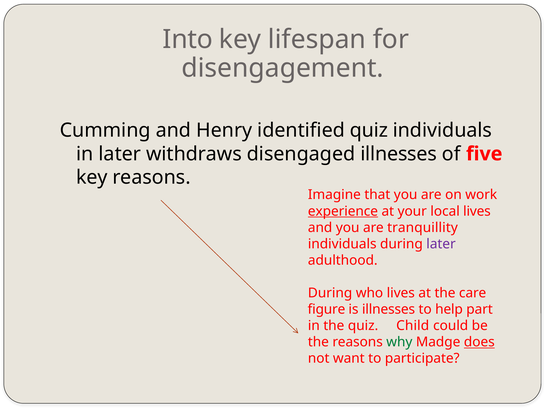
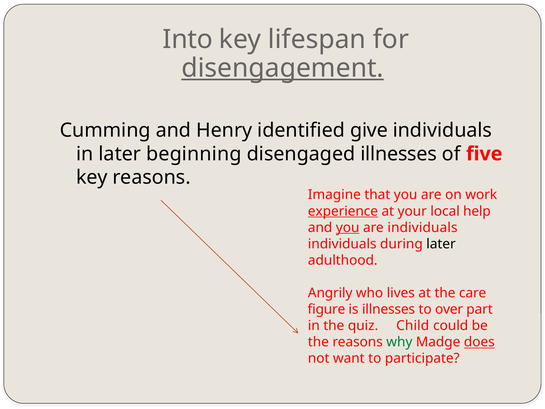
disengagement underline: none -> present
identified quiz: quiz -> give
withdraws: withdraws -> beginning
local lives: lives -> help
you at (348, 227) underline: none -> present
are tranquillity: tranquillity -> individuals
later at (441, 244) colour: purple -> black
During at (330, 293): During -> Angrily
help: help -> over
